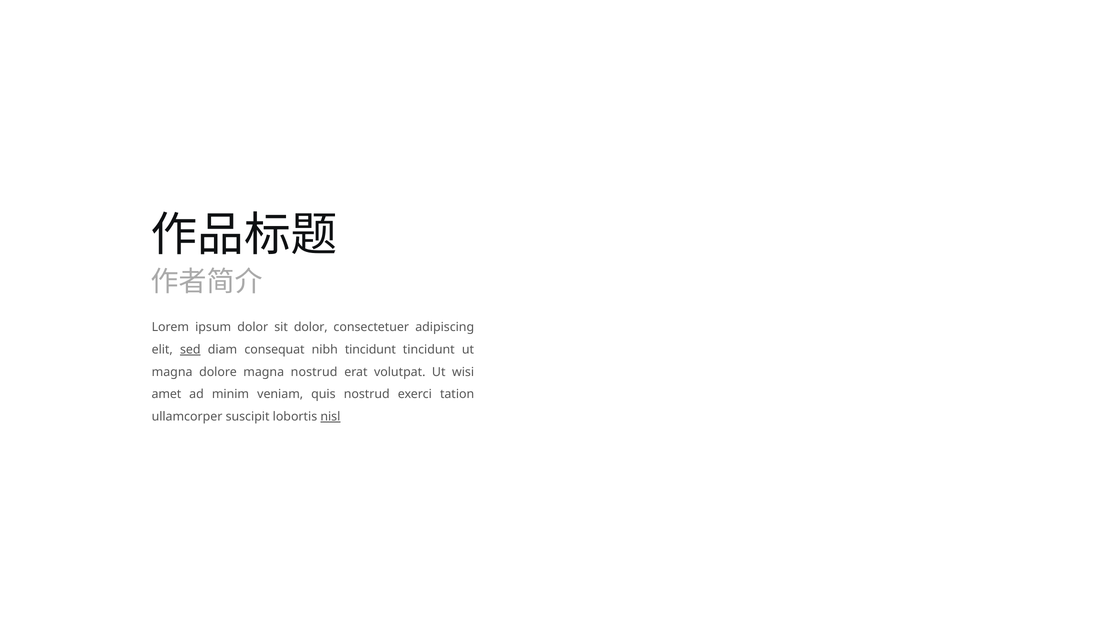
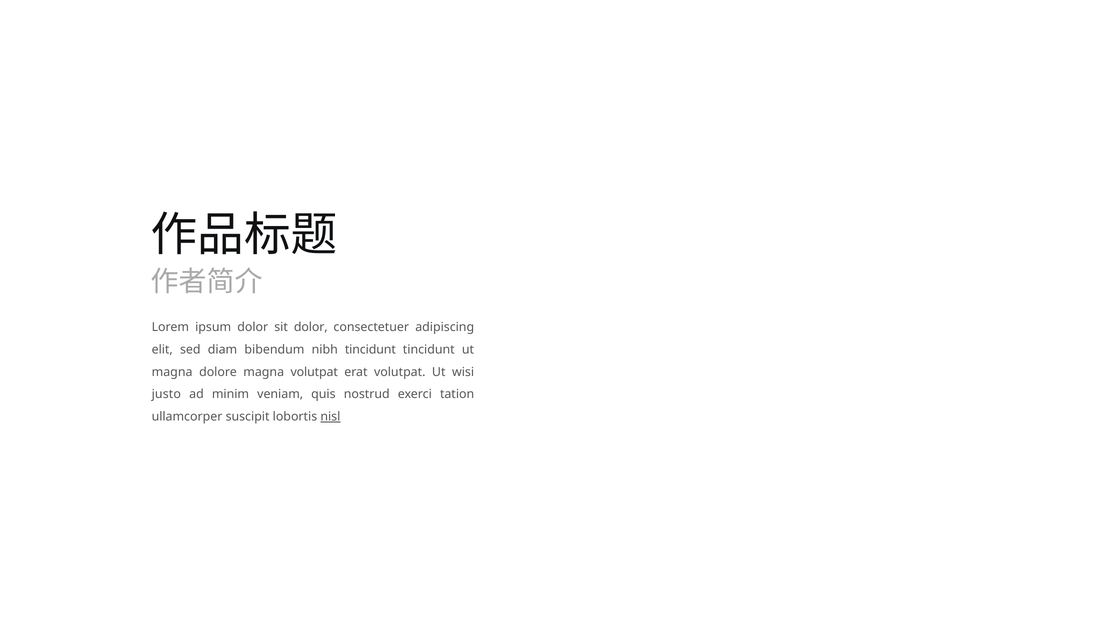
sed underline: present -> none
consequat: consequat -> bibendum
magna nostrud: nostrud -> volutpat
amet: amet -> justo
